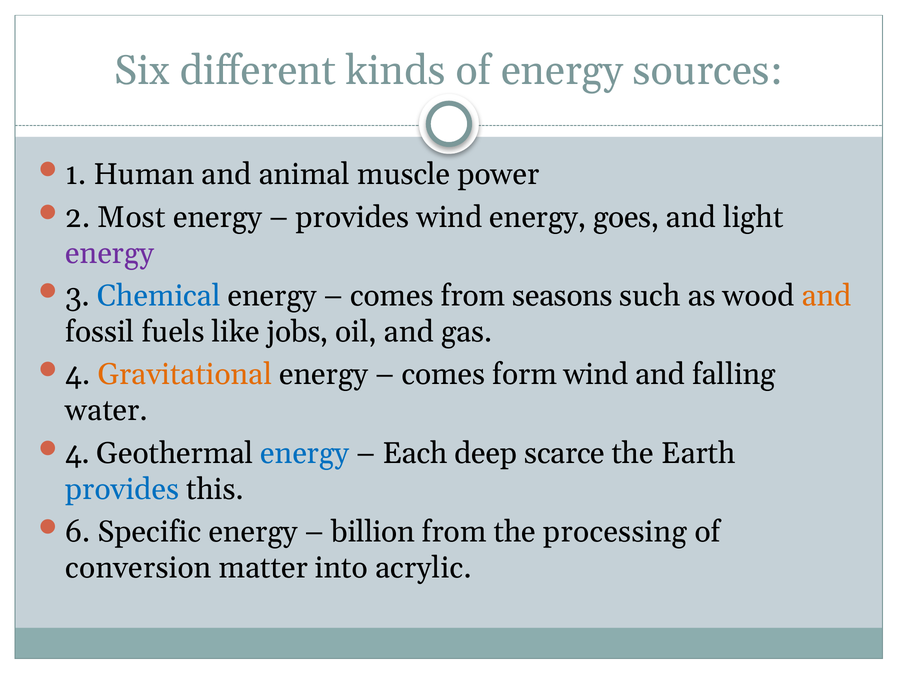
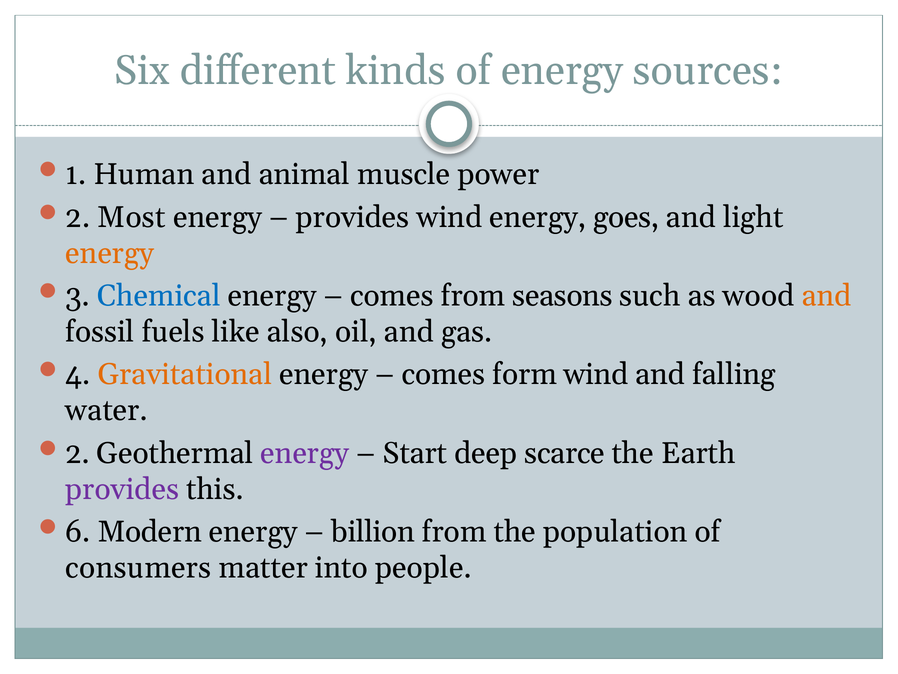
energy at (110, 253) colour: purple -> orange
jobs: jobs -> also
4 at (77, 453): 4 -> 2
energy at (305, 453) colour: blue -> purple
Each: Each -> Start
provides at (122, 489) colour: blue -> purple
Specific: Specific -> Modern
processing: processing -> population
conversion: conversion -> consumers
acrylic: acrylic -> people
